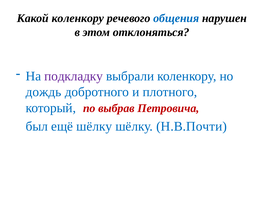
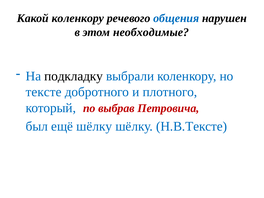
отклоняться: отклоняться -> необходимые
подкладку colour: purple -> black
дождь: дождь -> тексте
Н.В.Почти: Н.В.Почти -> Н.В.Тексте
